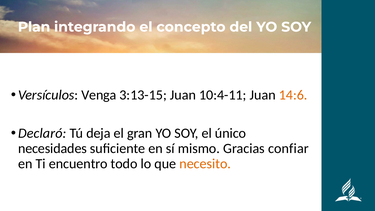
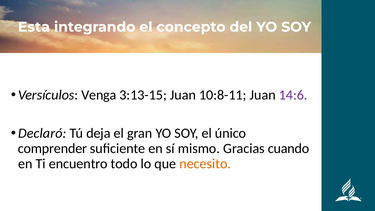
Plan: Plan -> Esta
10:4-11: 10:4-11 -> 10:8-11
14:6 colour: orange -> purple
necesidades: necesidades -> comprender
confiar: confiar -> cuando
